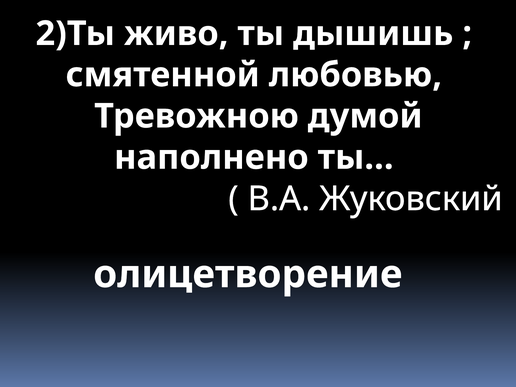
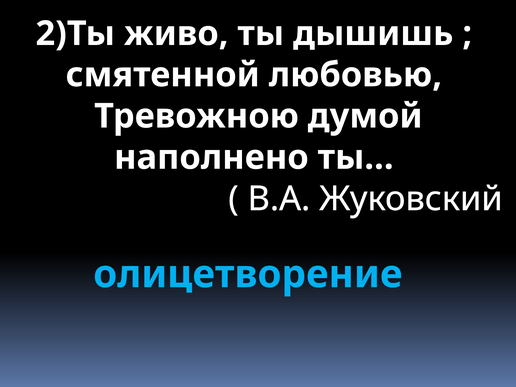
олицетворение colour: white -> light blue
